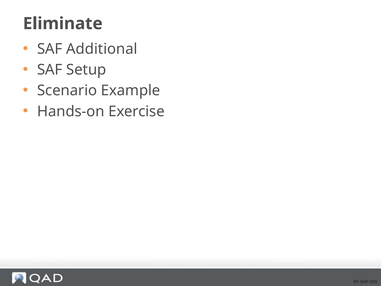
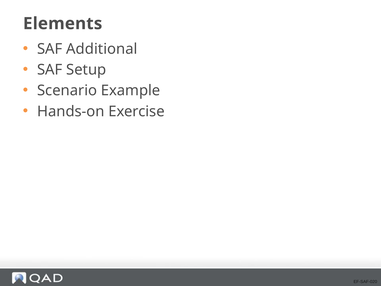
Eliminate: Eliminate -> Elements
